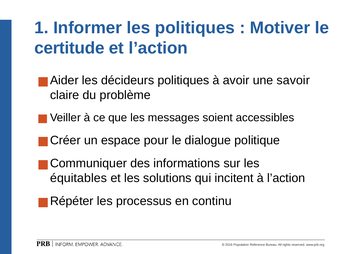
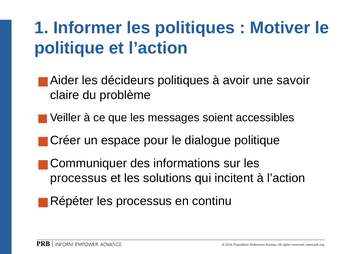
certitude at (69, 48): certitude -> politique
équitables at (79, 178): équitables -> processus
